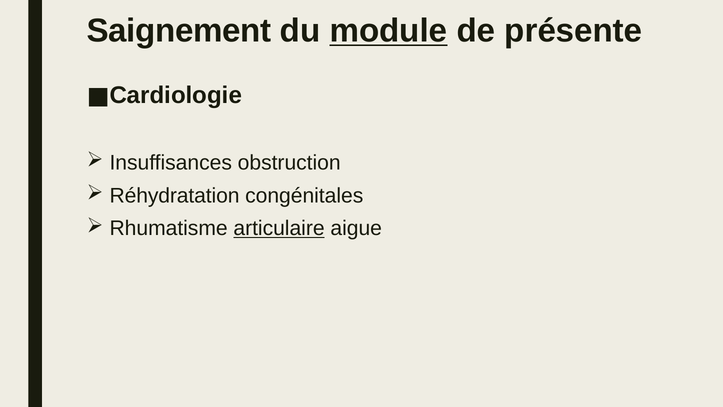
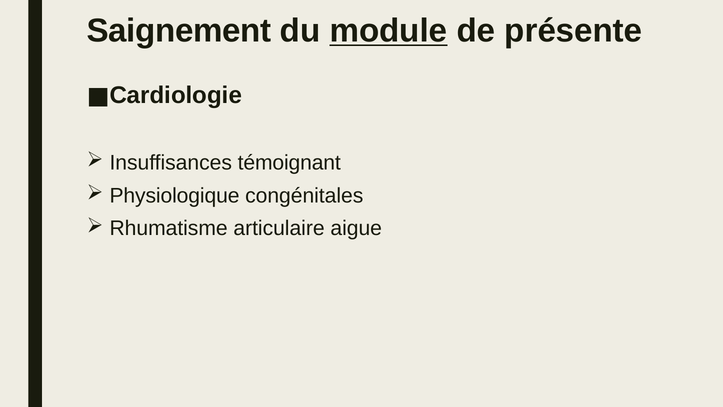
obstruction: obstruction -> témoignant
Réhydratation: Réhydratation -> Physiologique
articulaire underline: present -> none
